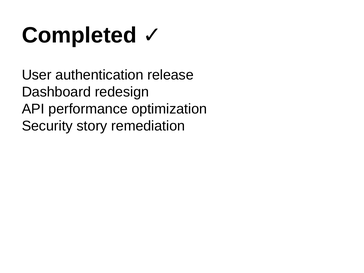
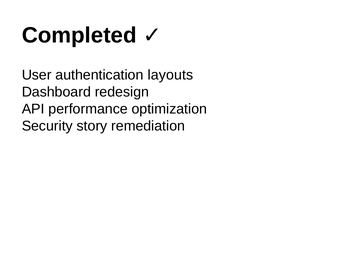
release: release -> layouts
